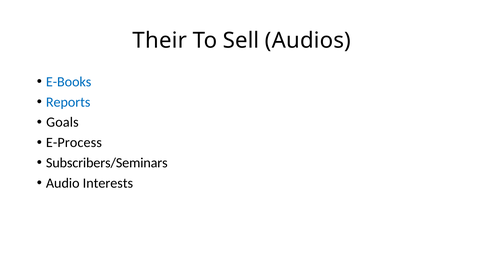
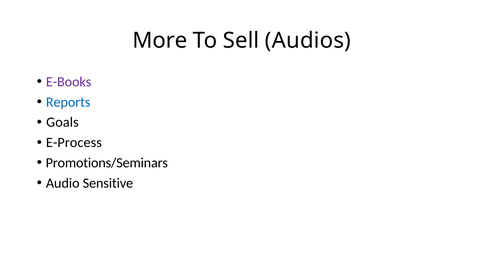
Their: Their -> More
E-Books colour: blue -> purple
Subscribers/Seminars: Subscribers/Seminars -> Promotions/Seminars
Interests: Interests -> Sensitive
